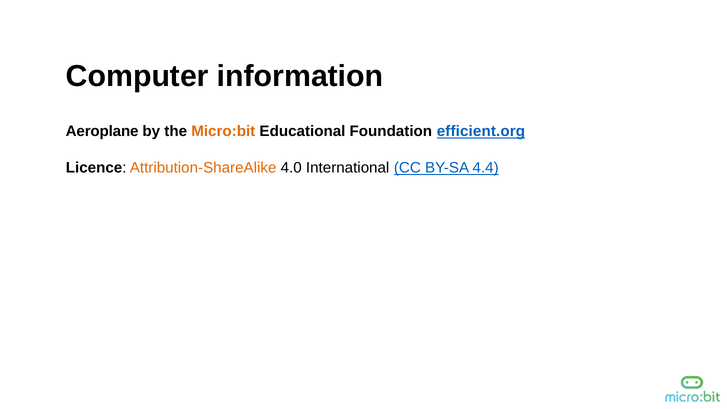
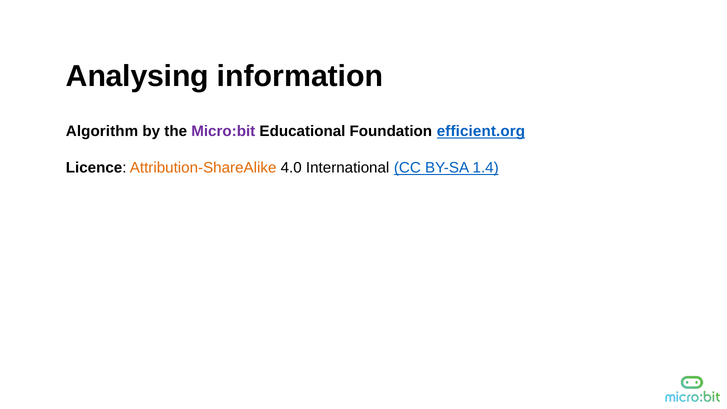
Computer: Computer -> Analysing
Aeroplane: Aeroplane -> Algorithm
Micro:bit colour: orange -> purple
4.4: 4.4 -> 1.4
